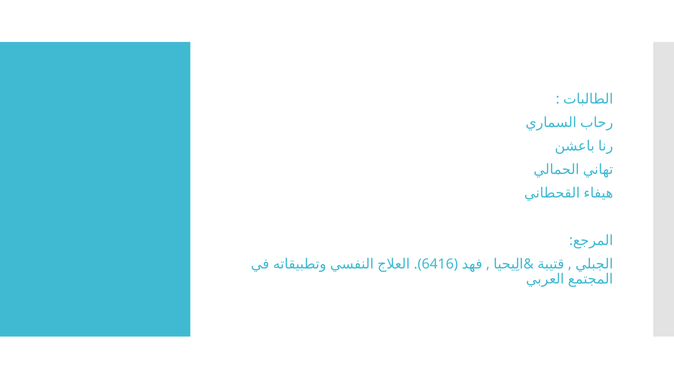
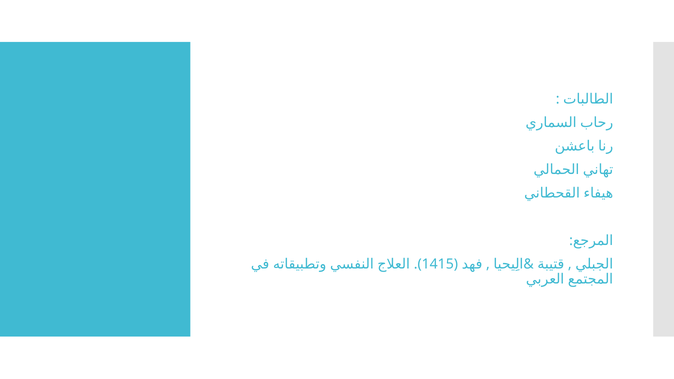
6416: 6416 -> 1415
